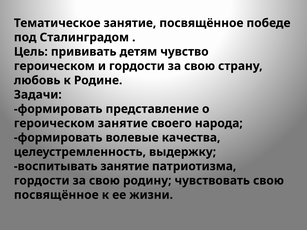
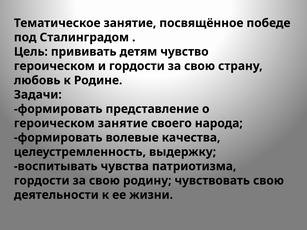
воспитывать занятие: занятие -> чувства
посвящённое at (56, 195): посвящённое -> деятельности
